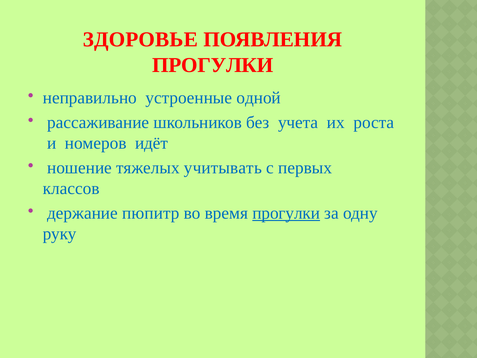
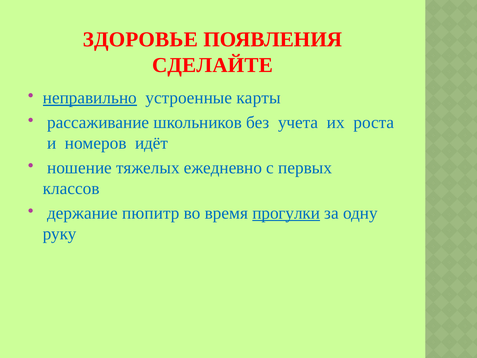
ПРОГУЛКИ at (213, 65): ПРОГУЛКИ -> СДЕЛАЙТЕ
неправильно underline: none -> present
одной: одной -> карты
учитывать: учитывать -> ежедневно
